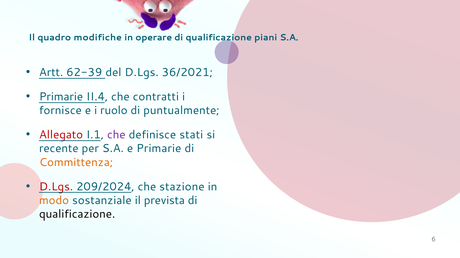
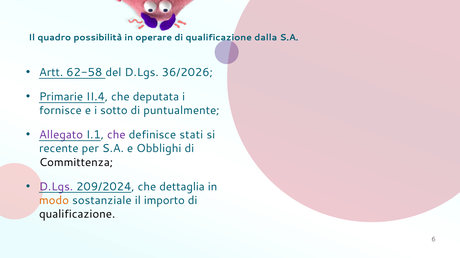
modifiche: modifiche -> possibilità
piani: piani -> dalla
62-39: 62-39 -> 62-58
36/2021: 36/2021 -> 36/2026
contratti: contratti -> deputata
ruolo: ruolo -> sotto
Allegato colour: red -> purple
e Primarie: Primarie -> Obblighi
Committenza colour: orange -> black
D.Lgs at (56, 187) colour: red -> purple
stazione: stazione -> dettaglia
prevista: prevista -> importo
